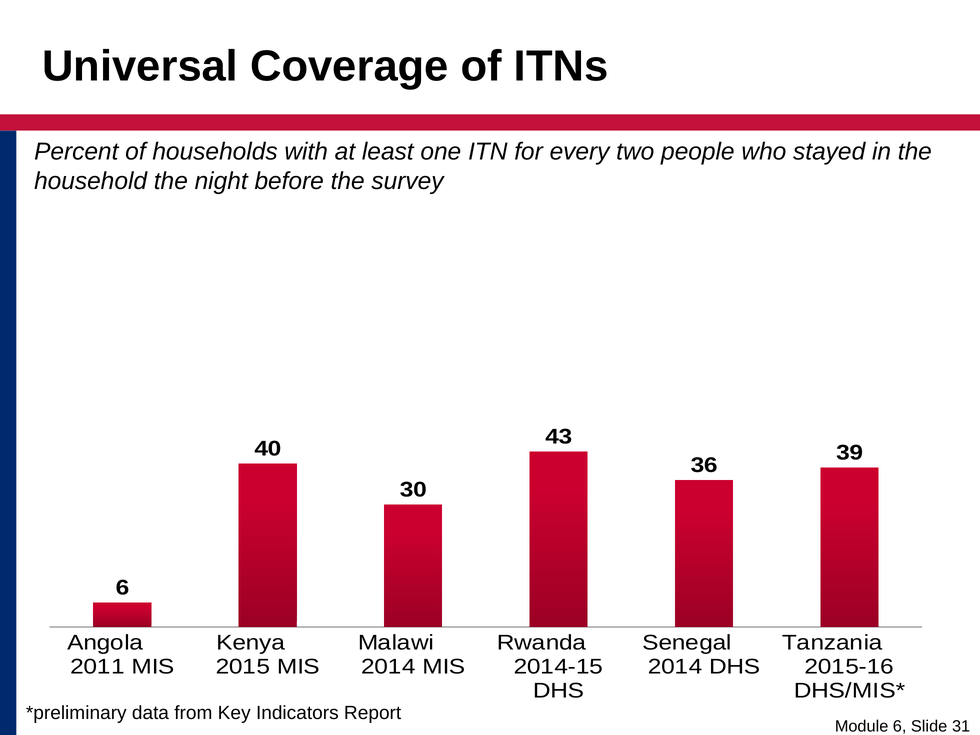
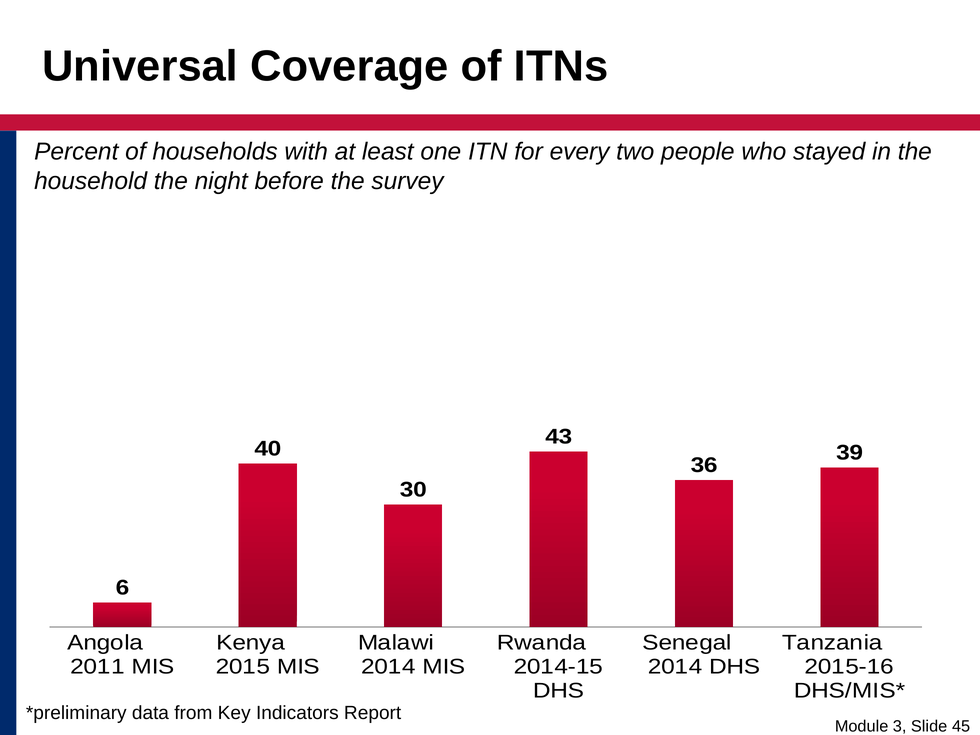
Module 6: 6 -> 3
31: 31 -> 45
